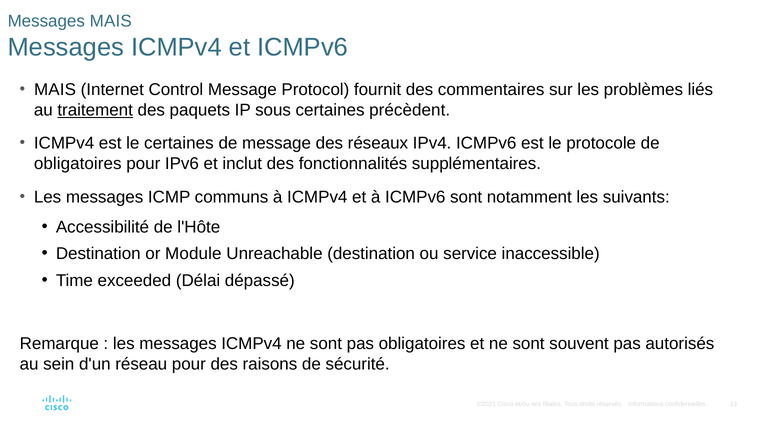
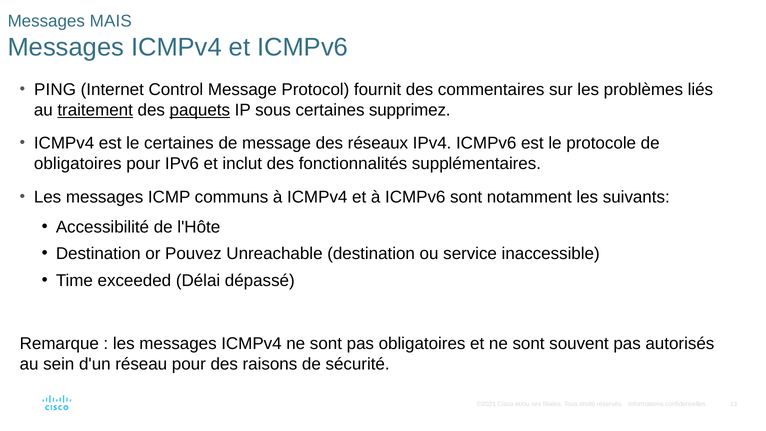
MAIS at (55, 90): MAIS -> PING
paquets underline: none -> present
précèdent: précèdent -> supprimez
Module: Module -> Pouvez
